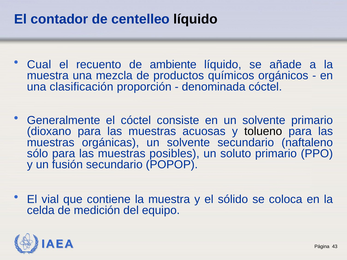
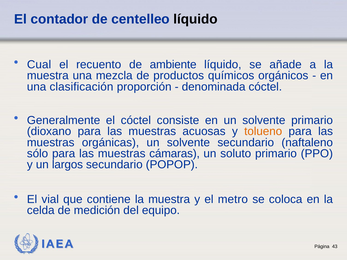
tolueno colour: black -> orange
posibles: posibles -> cámaras
fusión: fusión -> largos
sólido: sólido -> metro
